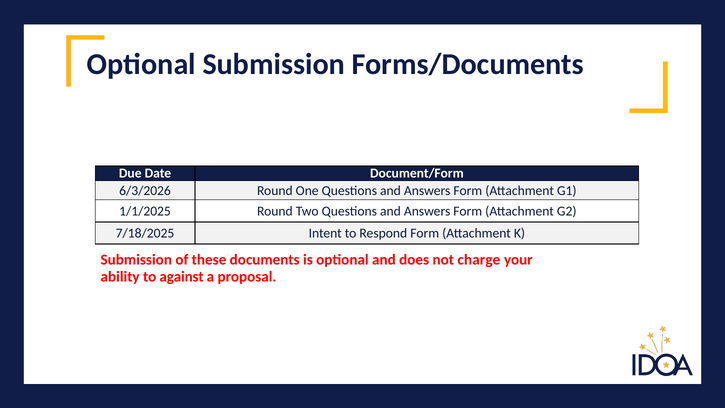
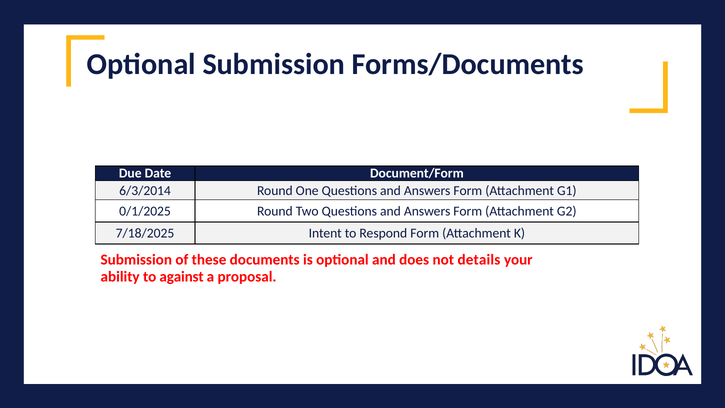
6/3/2026: 6/3/2026 -> 6/3/2014
1/1/2025: 1/1/2025 -> 0/1/2025
charge: charge -> details
